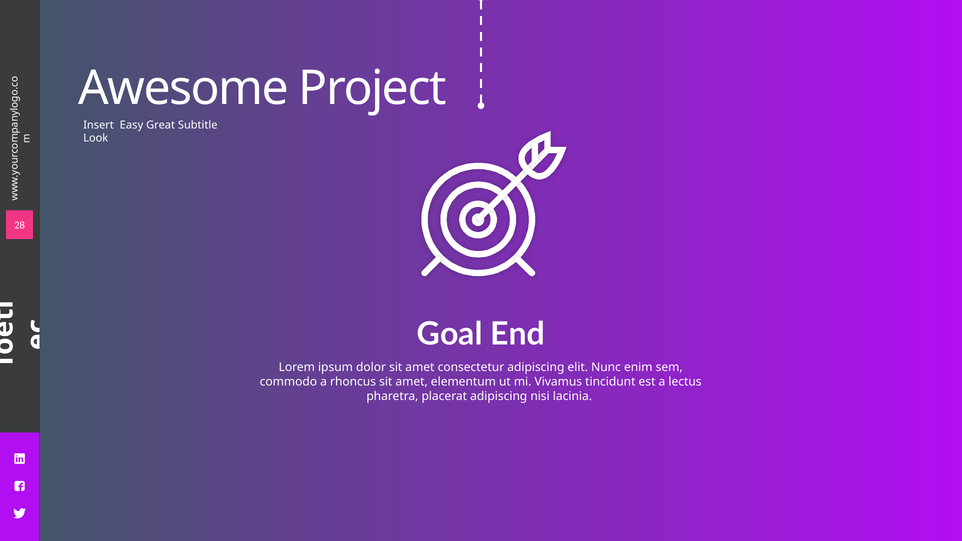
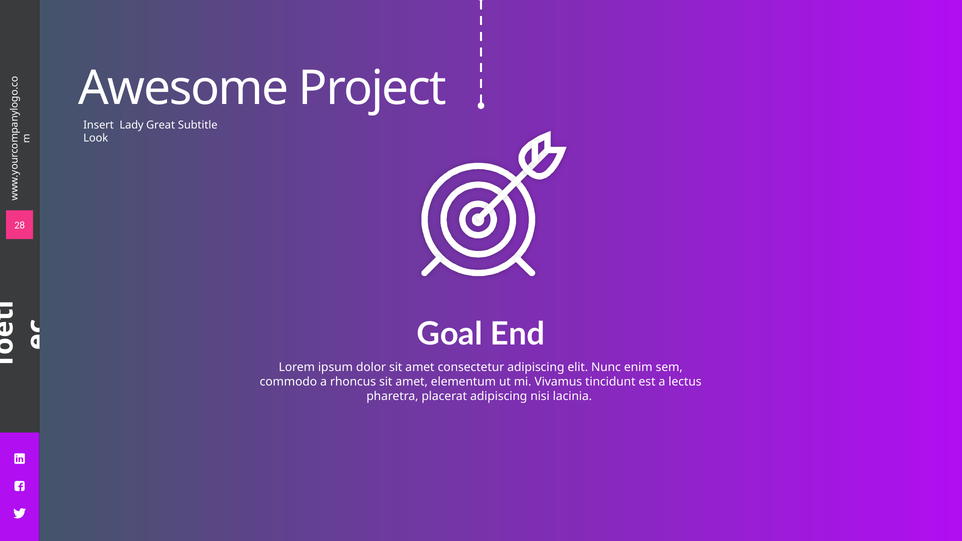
Easy: Easy -> Lady
